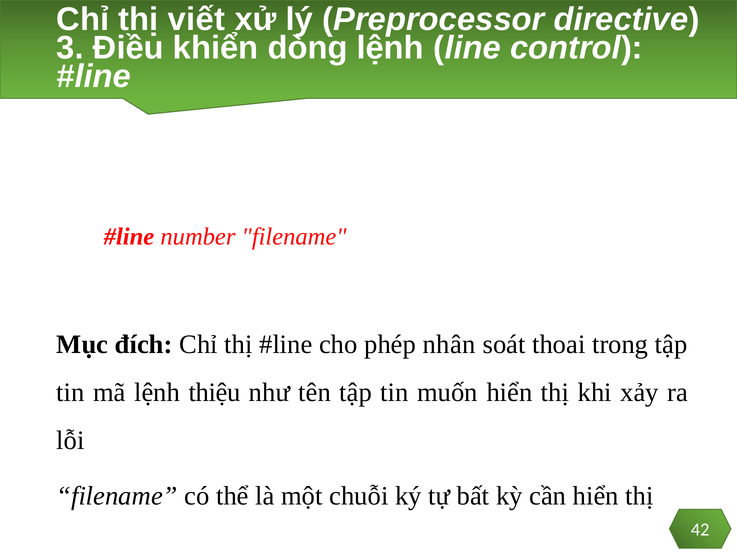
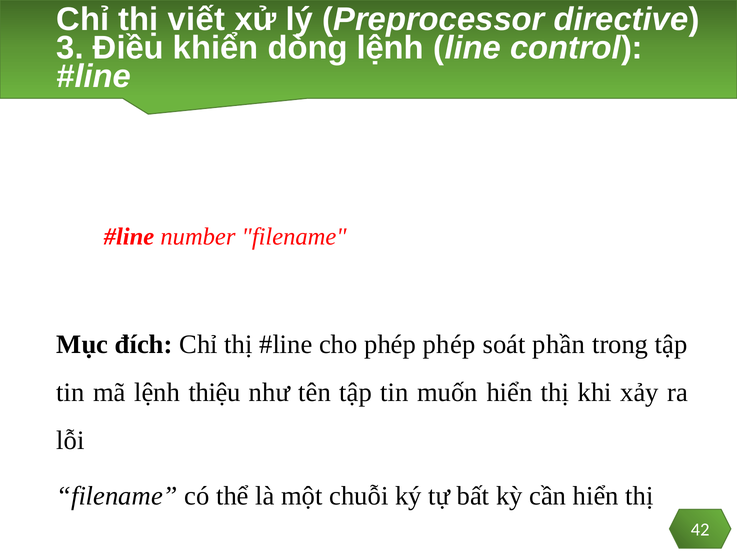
phép nhân: nhân -> phép
thoai: thoai -> phần
